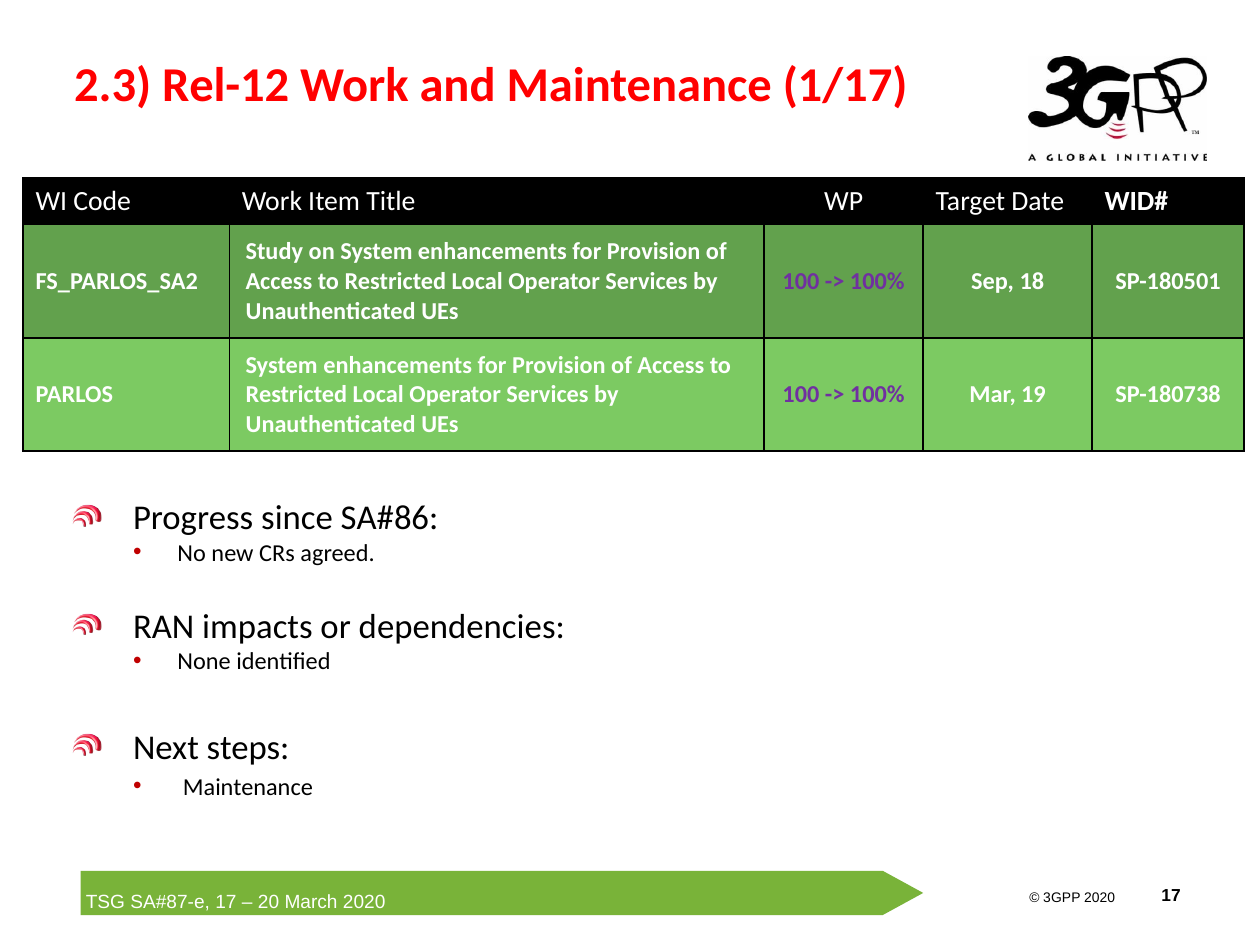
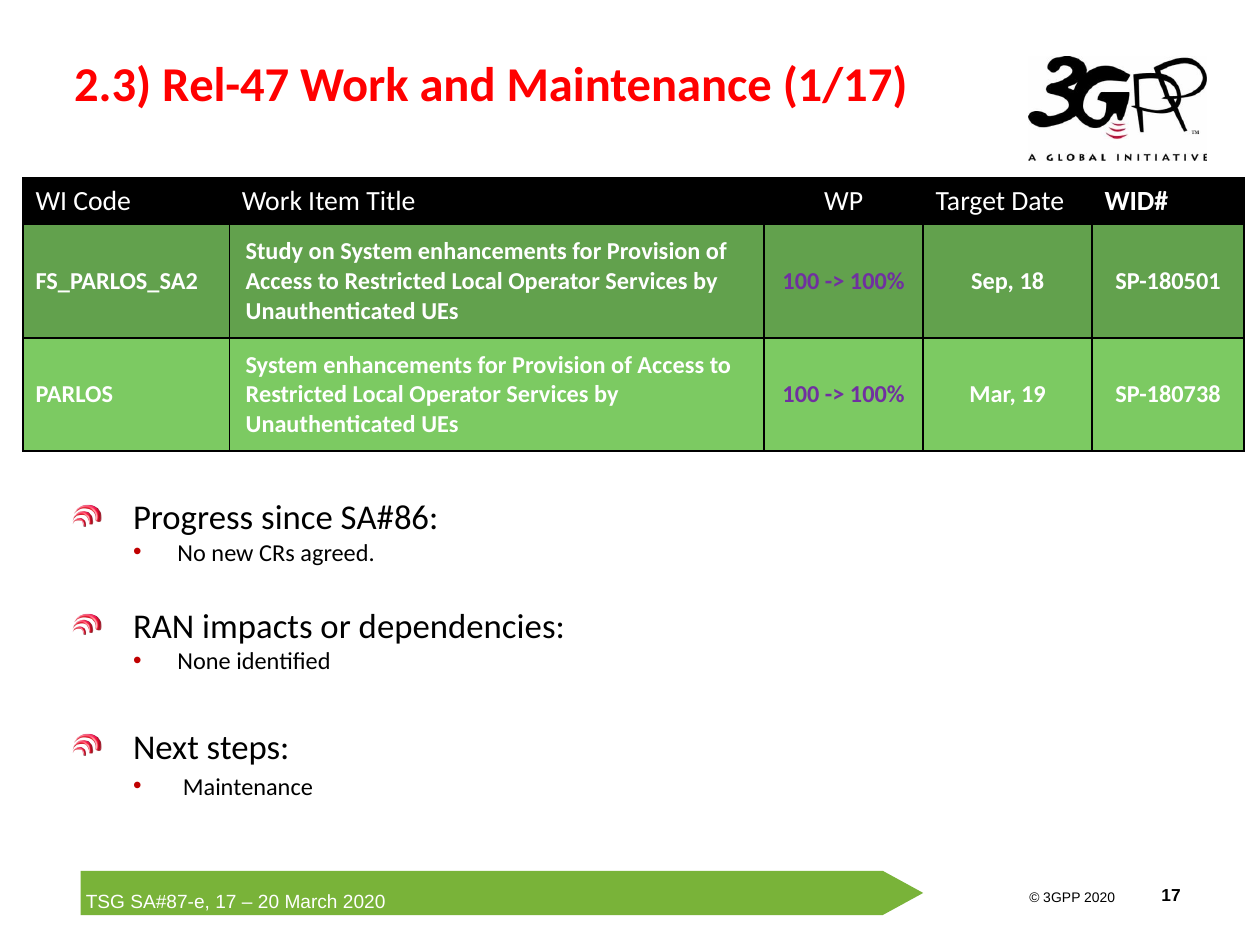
Rel-12: Rel-12 -> Rel-47
